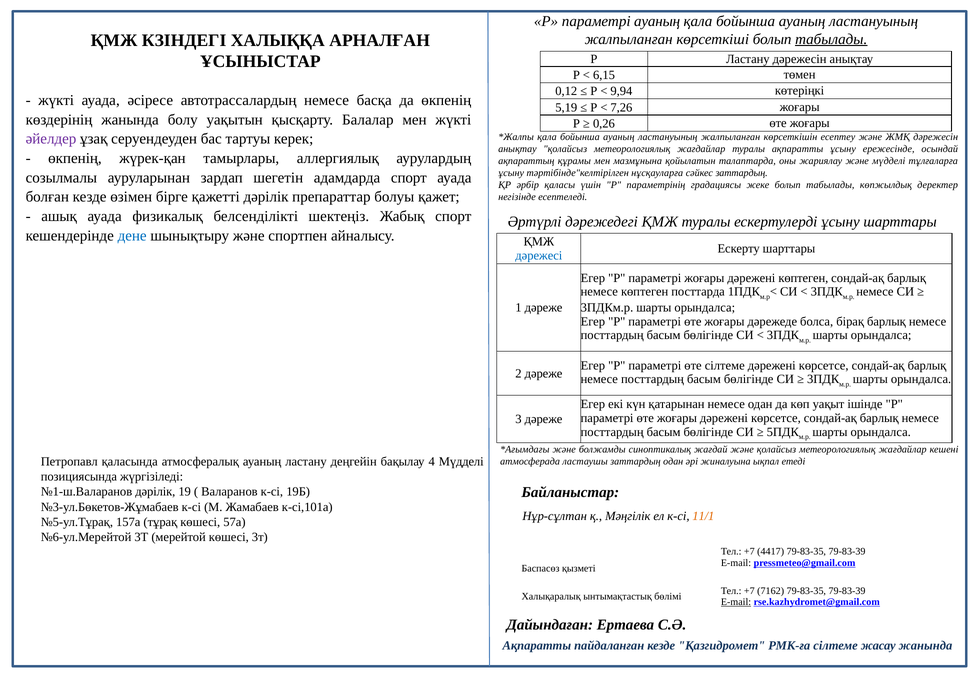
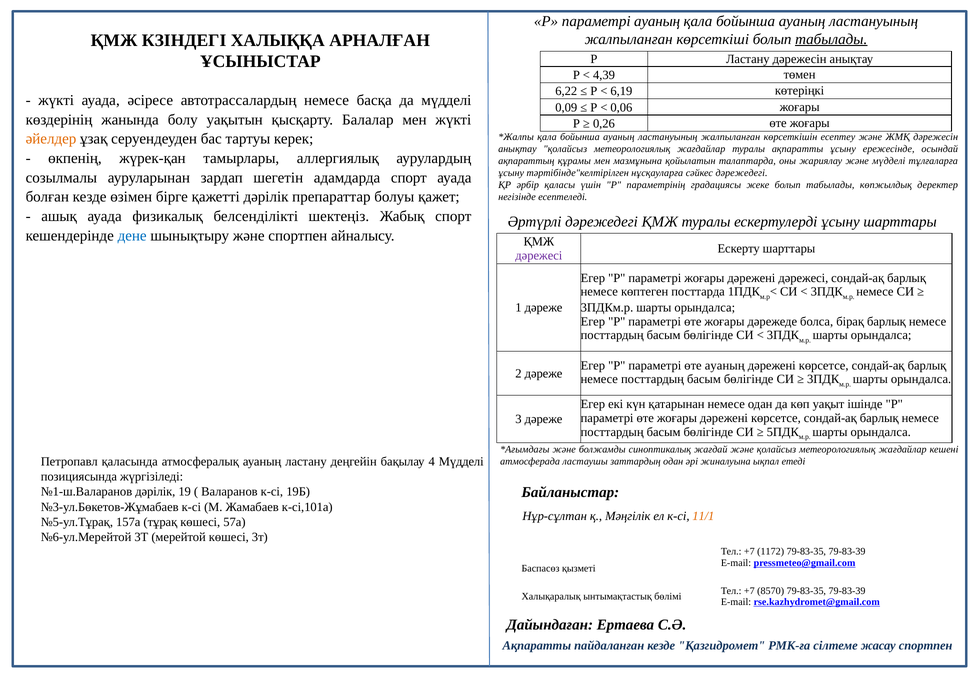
6,15: 6,15 -> 4,39
0,12: 0,12 -> 6,22
9,94: 9,94 -> 6,19
да өкпенің: өкпенің -> мүдделі
5,19: 5,19 -> 0,09
7,26: 7,26 -> 0,06
әйелдер colour: purple -> orange
сәйкес заттардың: заттардың -> дәрежедегі
дәрежесі at (539, 255) colour: blue -> purple
дәрежені көптеген: көптеген -> дәрежесі
өте сілтеме: сілтеме -> ауаның
4417: 4417 -> 1172
7162: 7162 -> 8570
E-mail at (736, 602) underline: present -> none
жасау жанында: жанында -> спортпен
